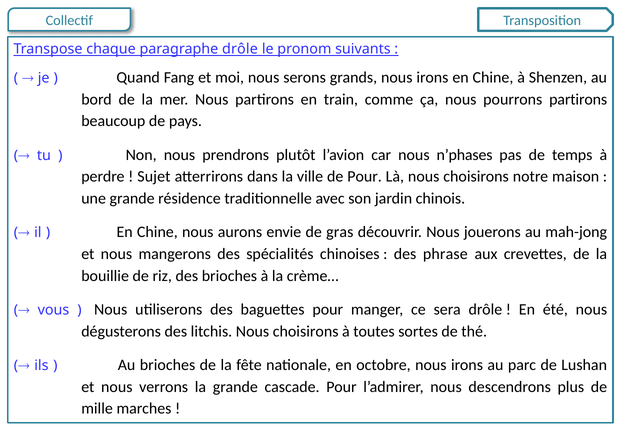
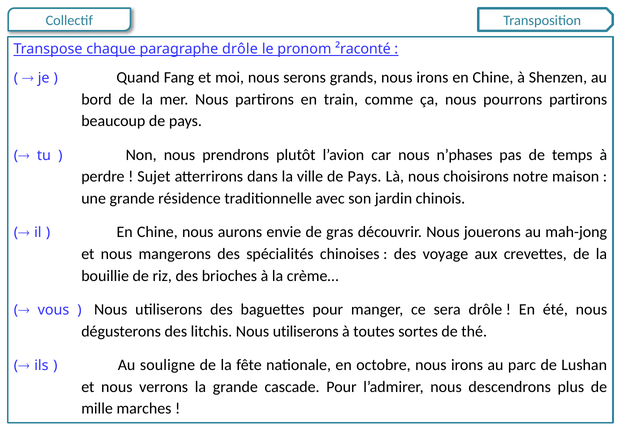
suivants: suivants -> ²raconté
ville de Pour: Pour -> Pays
phrase: phrase -> voyage
litchis Nous choisirons: choisirons -> utiliserons
Au brioches: brioches -> souligne
